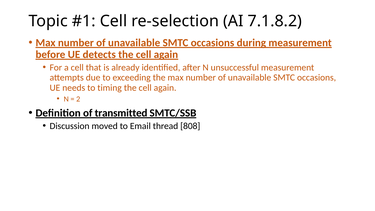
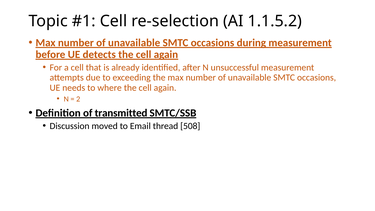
7.1.8.2: 7.1.8.2 -> 1.1.5.2
timing: timing -> where
808: 808 -> 508
